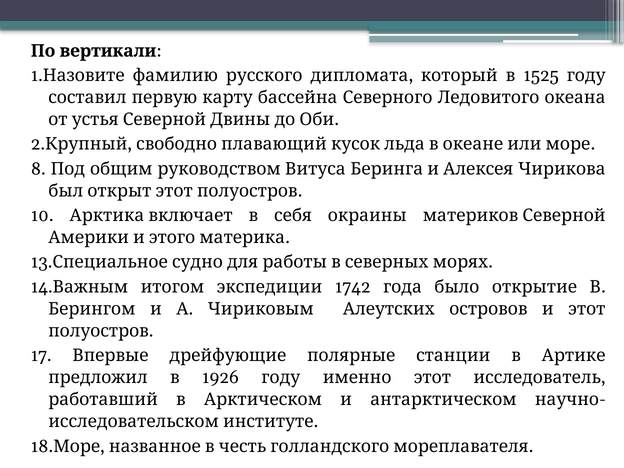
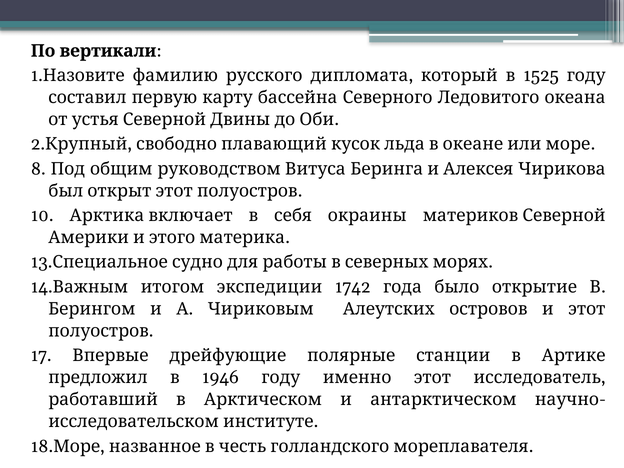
1926: 1926 -> 1946
